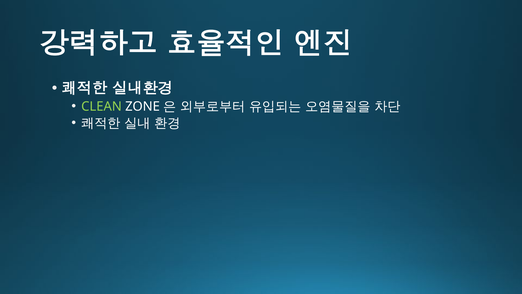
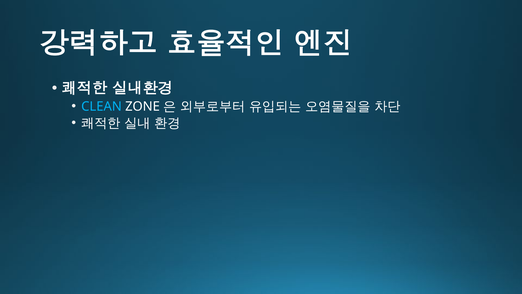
CLEAN colour: light green -> light blue
